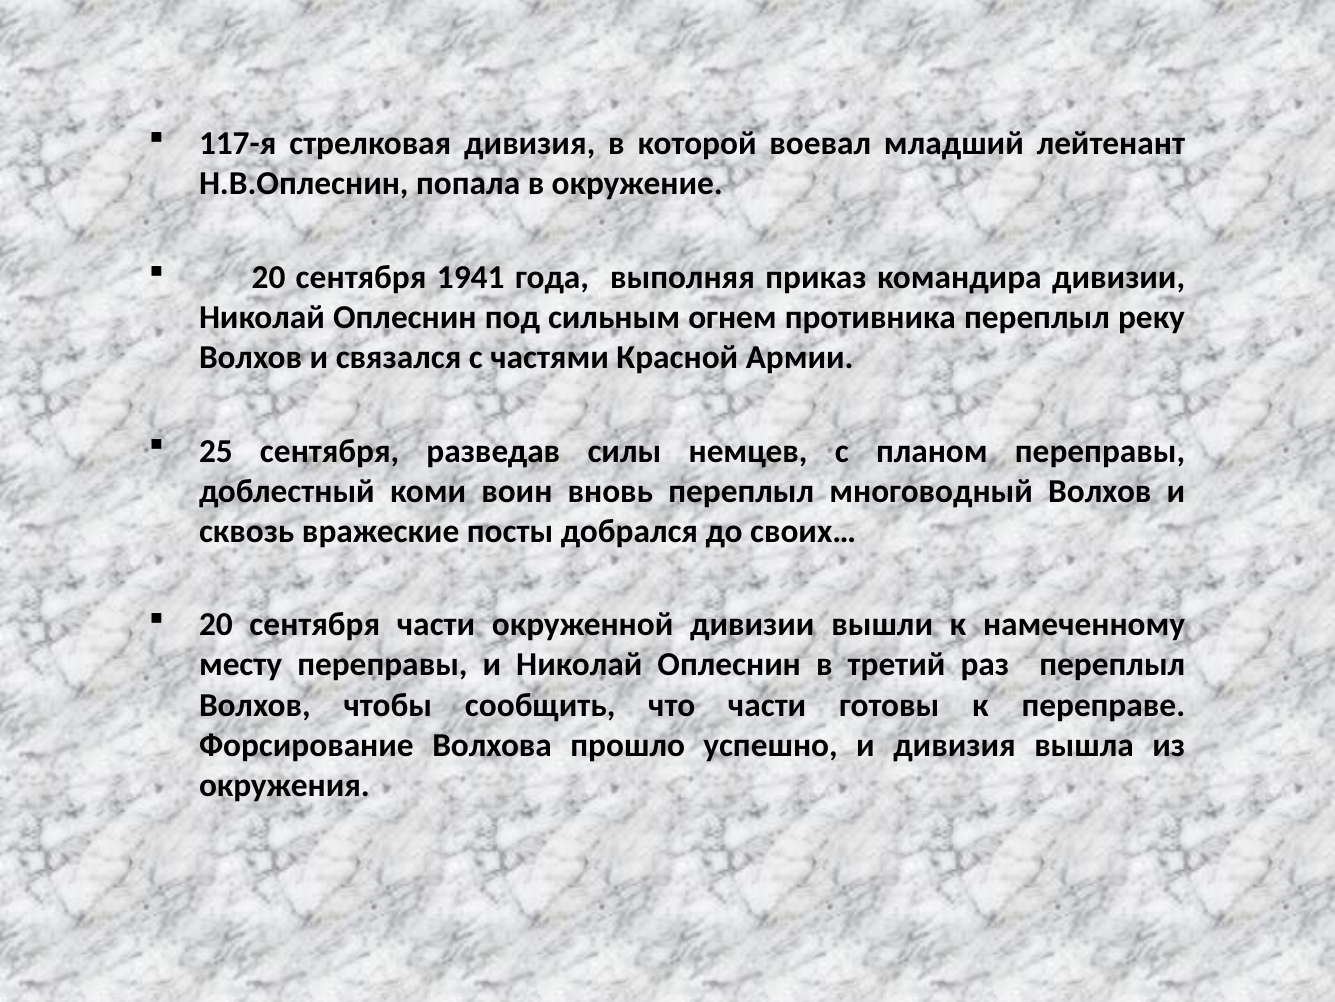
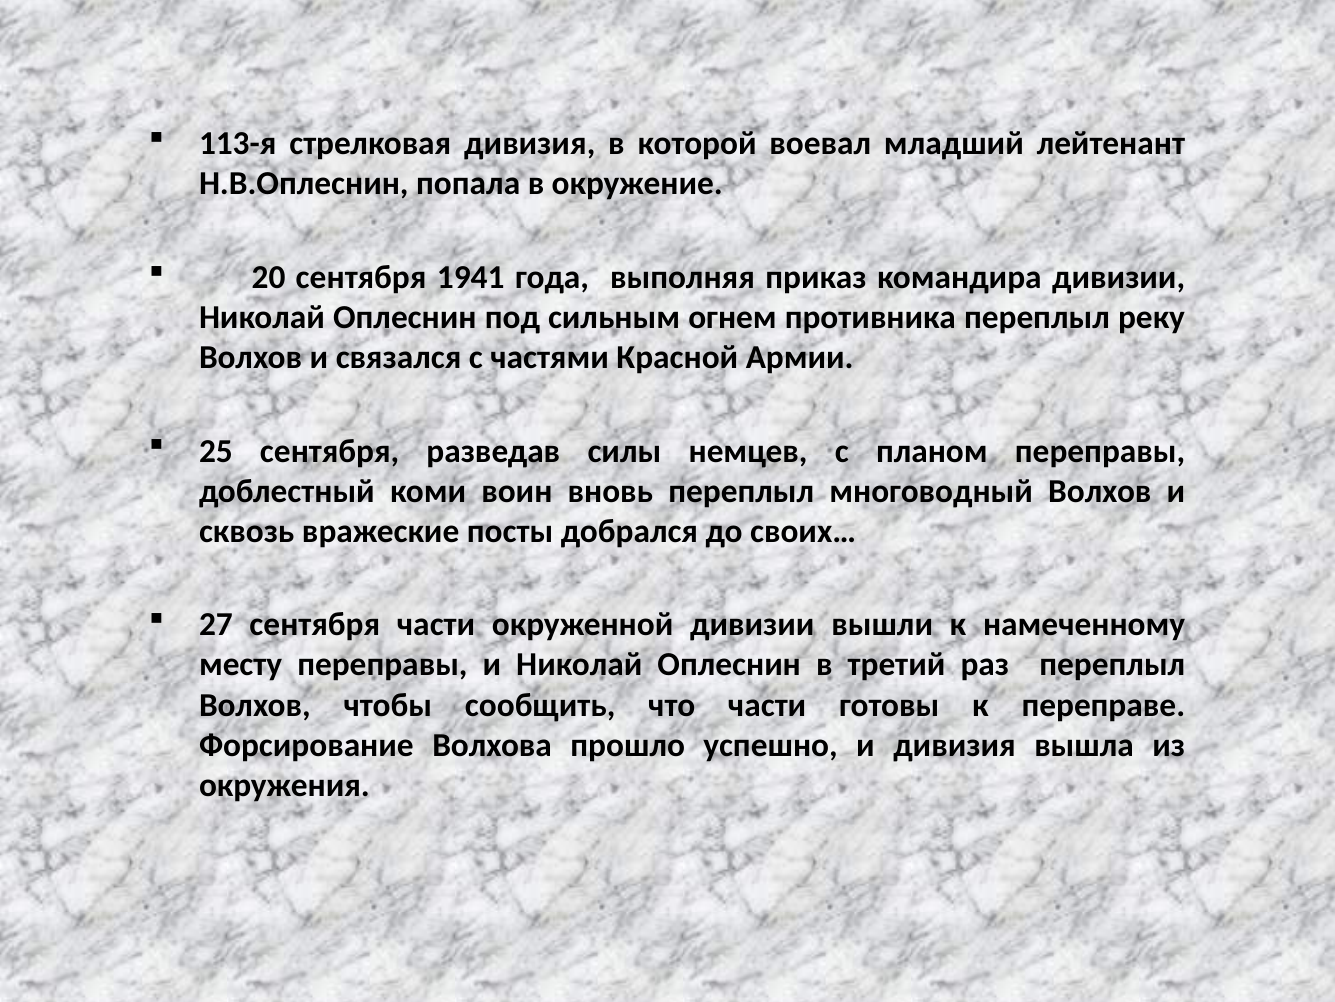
117-я: 117-я -> 113-я
20 at (216, 624): 20 -> 27
